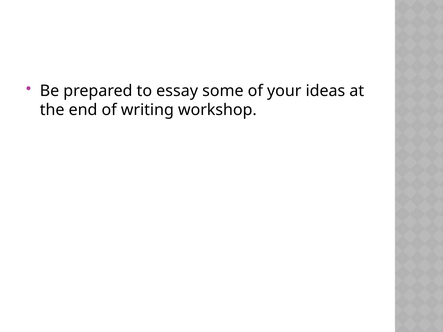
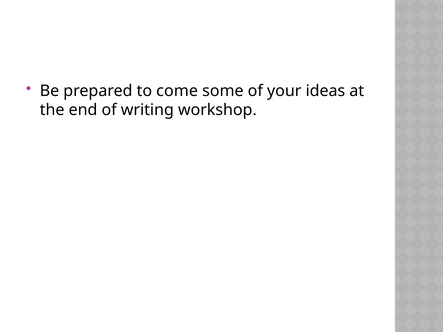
essay: essay -> come
